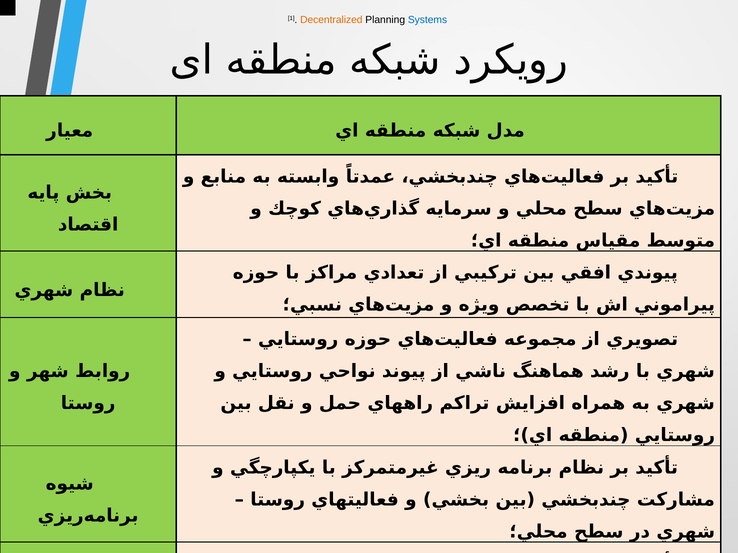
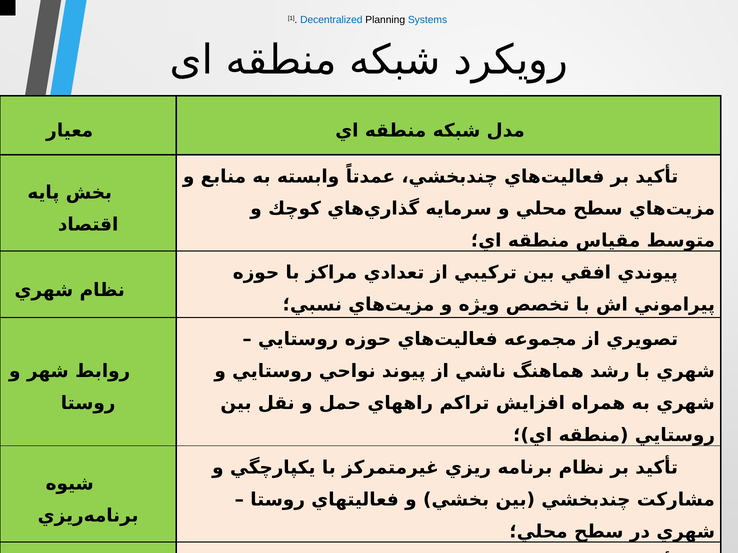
Decentralized colour: orange -> blue
